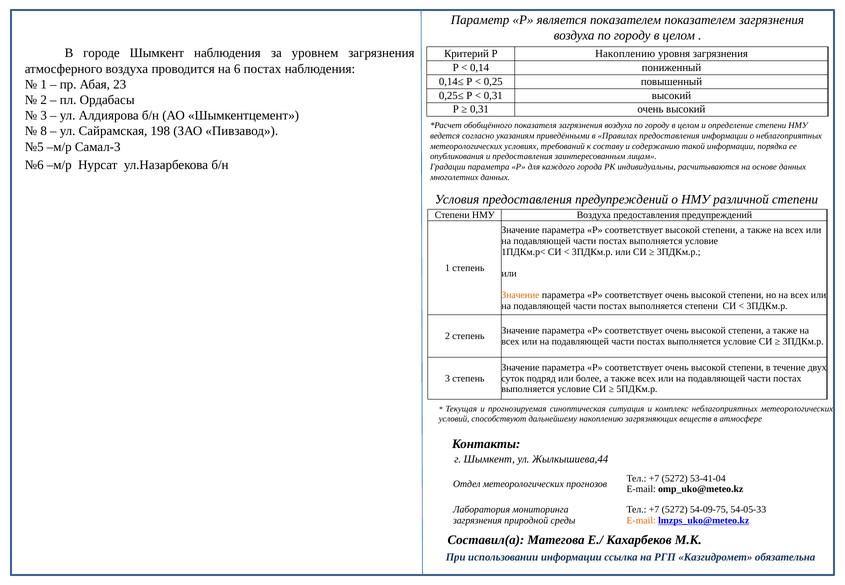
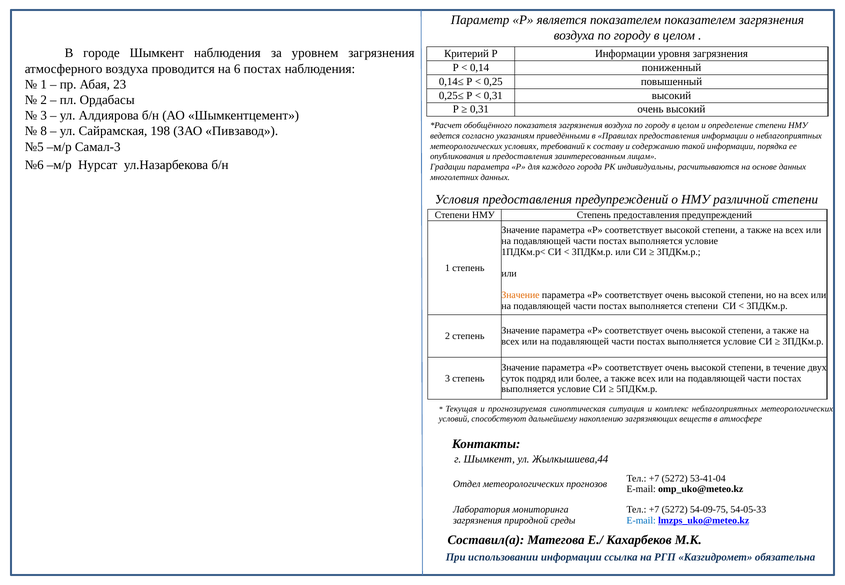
Р Накоплению: Накоплению -> Информации
НМУ Воздуха: Воздуха -> Степень
E-mail at (641, 521) colour: orange -> blue
